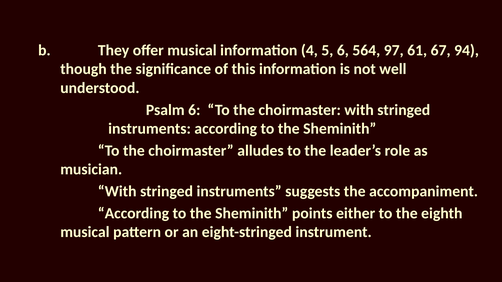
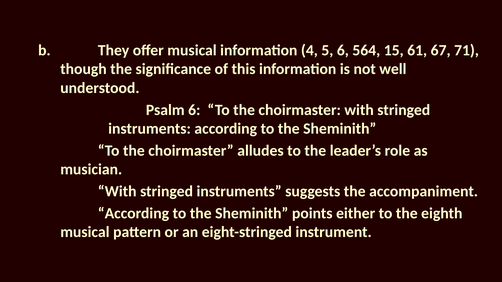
97: 97 -> 15
94: 94 -> 71
